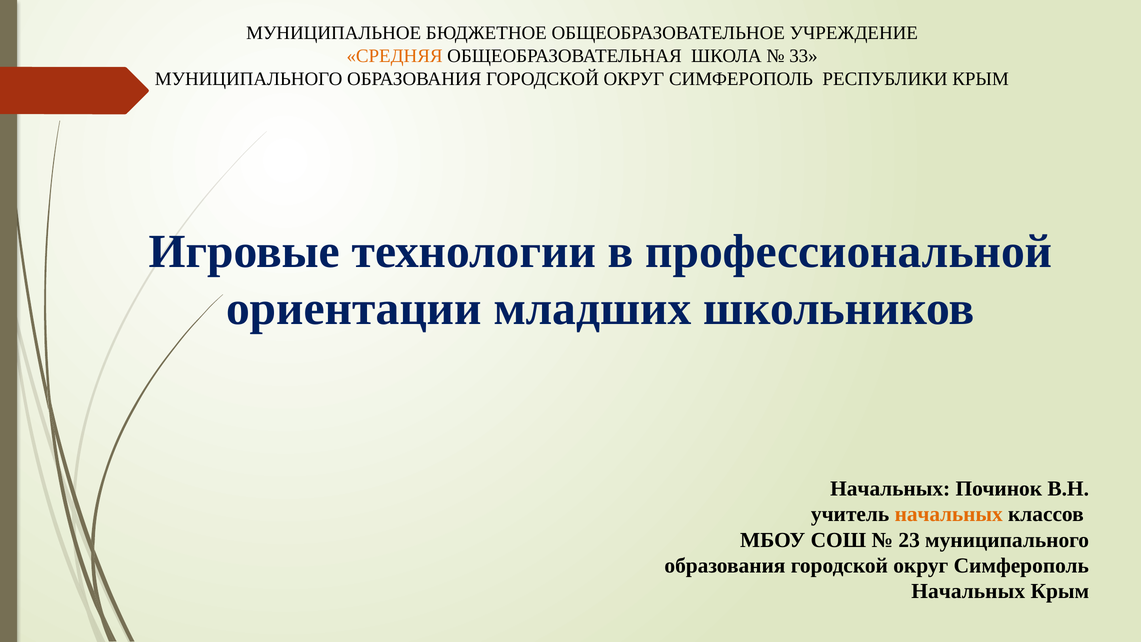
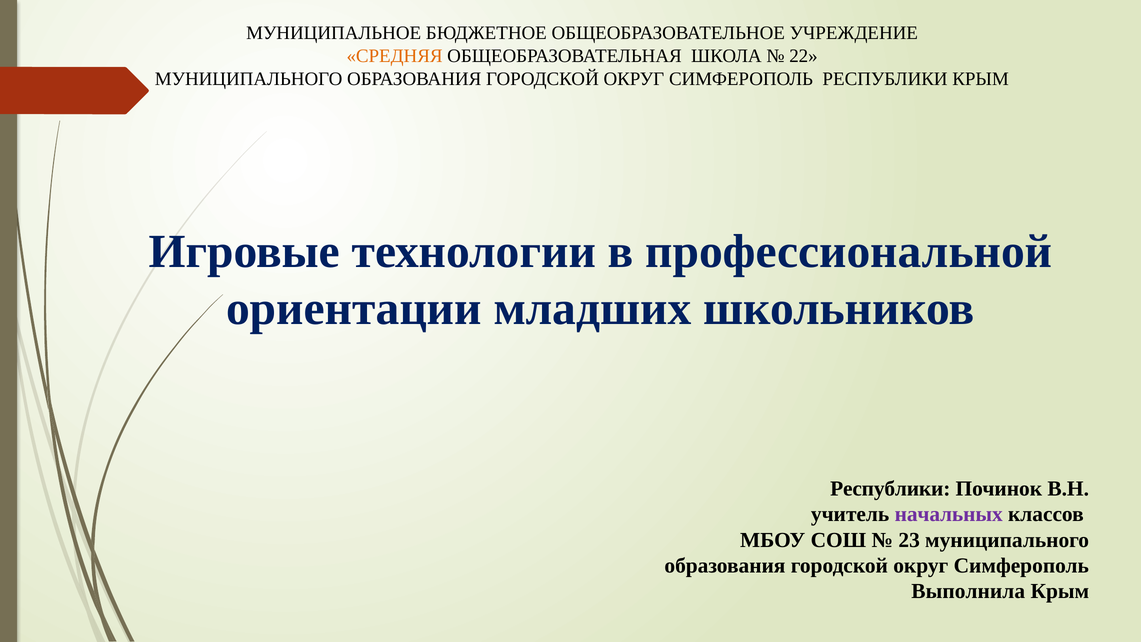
33: 33 -> 22
Начальных at (890, 489): Начальных -> Республики
начальных at (949, 514) colour: orange -> purple
Начальных at (968, 591): Начальных -> Выполнила
